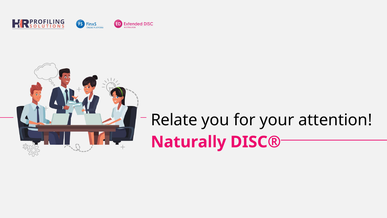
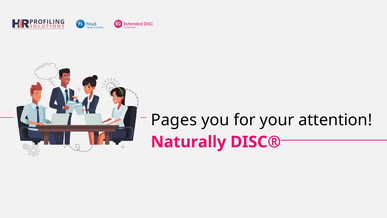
Relate: Relate -> Pages
